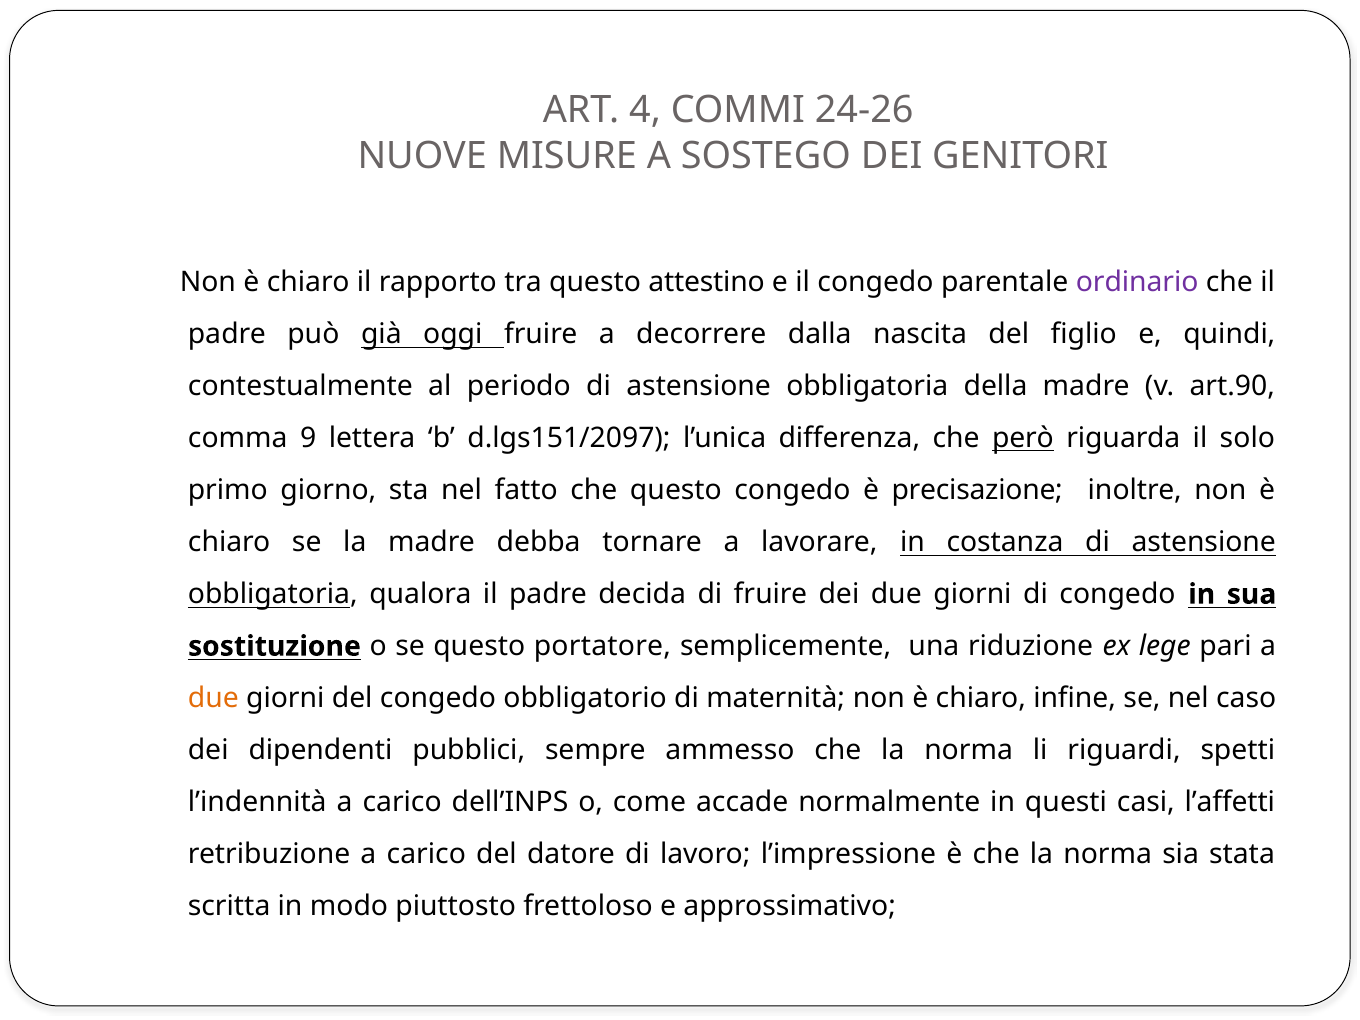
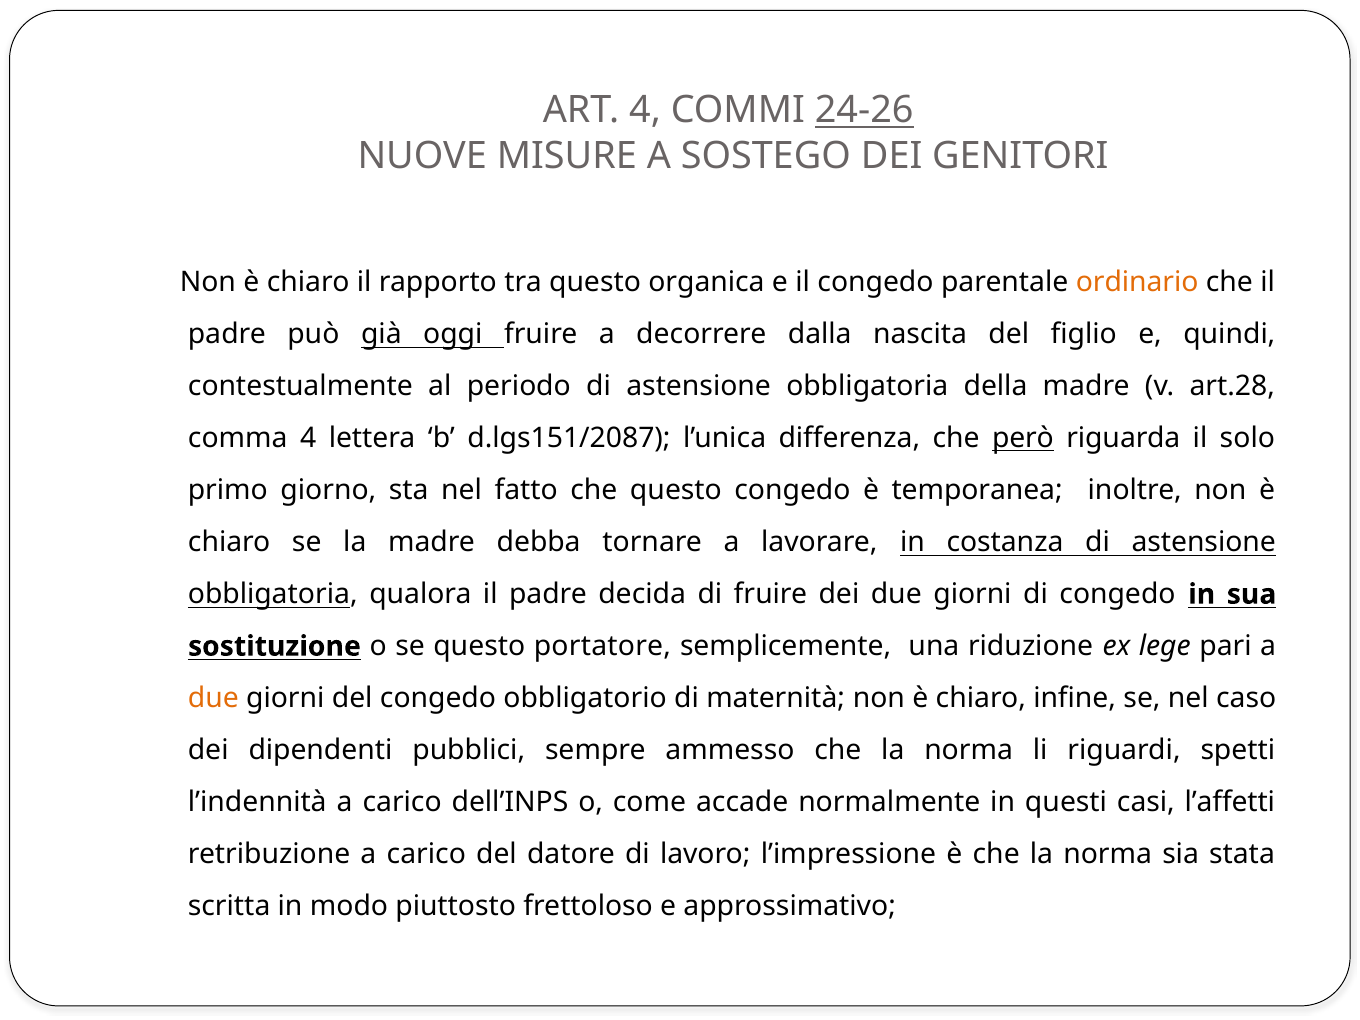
24-26 underline: none -> present
attestino: attestino -> organica
ordinario colour: purple -> orange
art.90: art.90 -> art.28
comma 9: 9 -> 4
d.lgs151/2097: d.lgs151/2097 -> d.lgs151/2087
precisazione: precisazione -> temporanea
